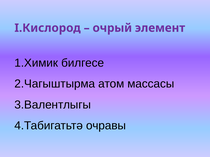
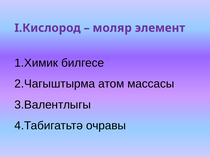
очрый: очрый -> моляр
